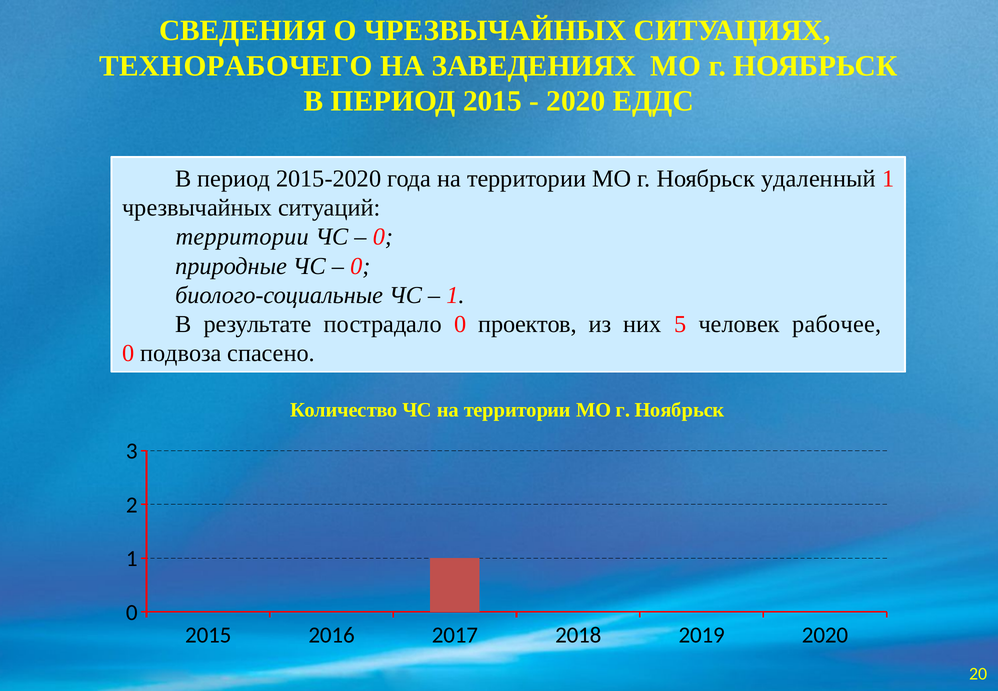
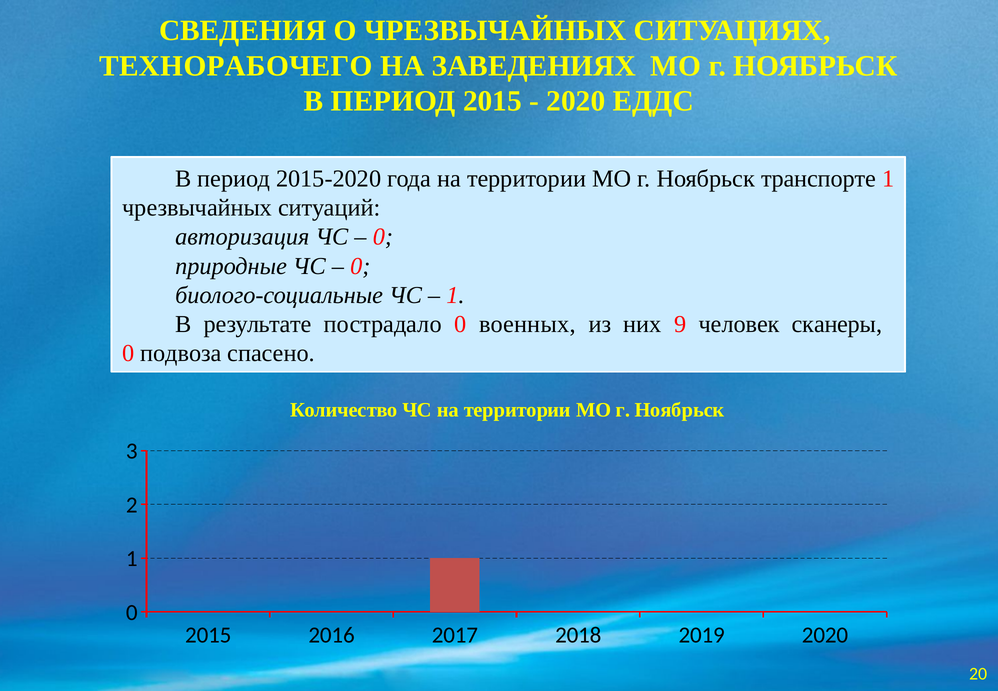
удаленный: удаленный -> транспорте
территории at (242, 237): территории -> авторизация
проектов: проектов -> военных
5: 5 -> 9
рабочее: рабочее -> сканеры
